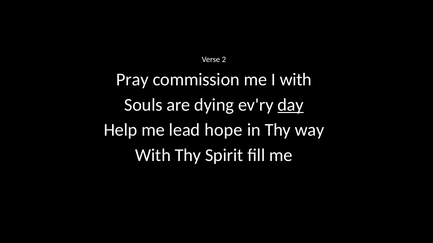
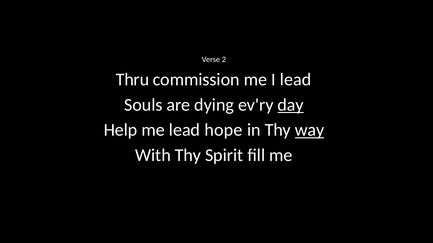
Pray: Pray -> Thru
I with: with -> lead
way underline: none -> present
